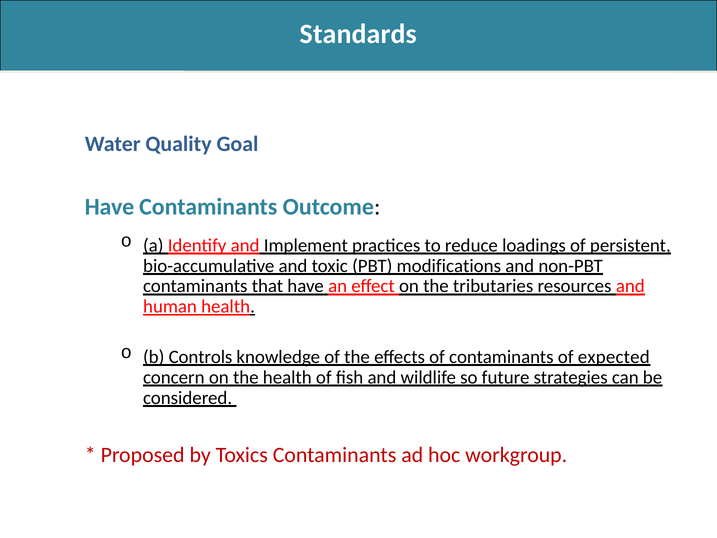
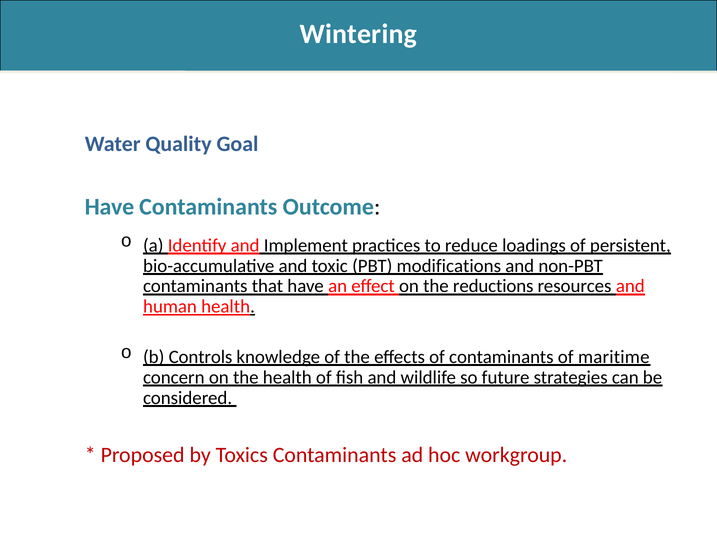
Standards: Standards -> Wintering
tributaries: tributaries -> reductions
expected: expected -> maritime
